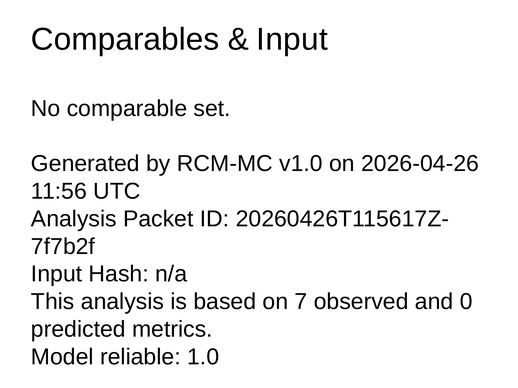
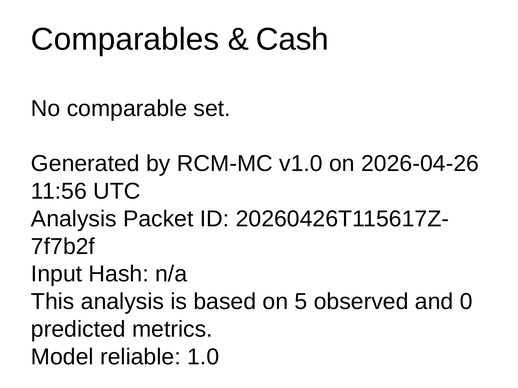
Input at (292, 39): Input -> Cash
7: 7 -> 5
